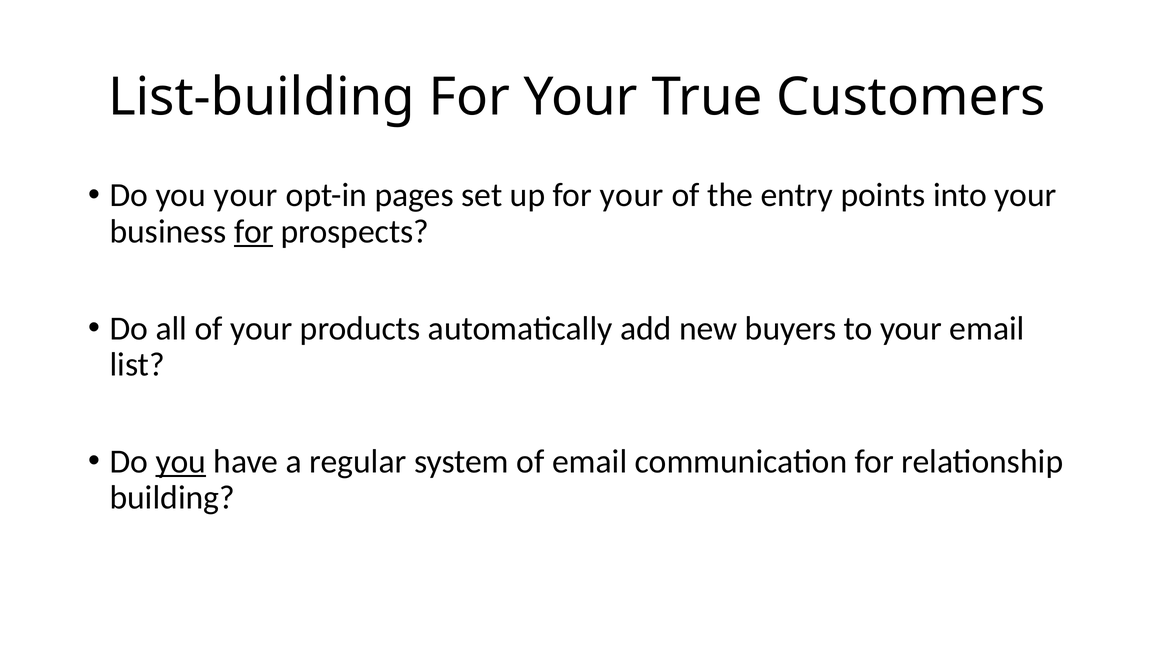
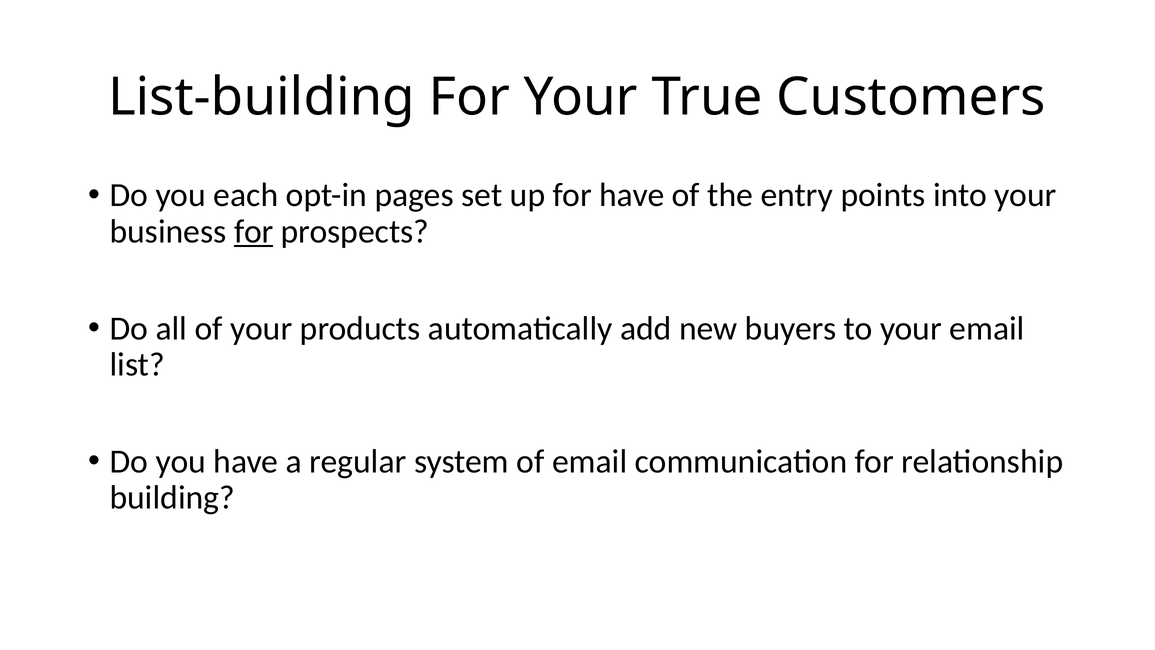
you your: your -> each
up for your: your -> have
you at (181, 461) underline: present -> none
